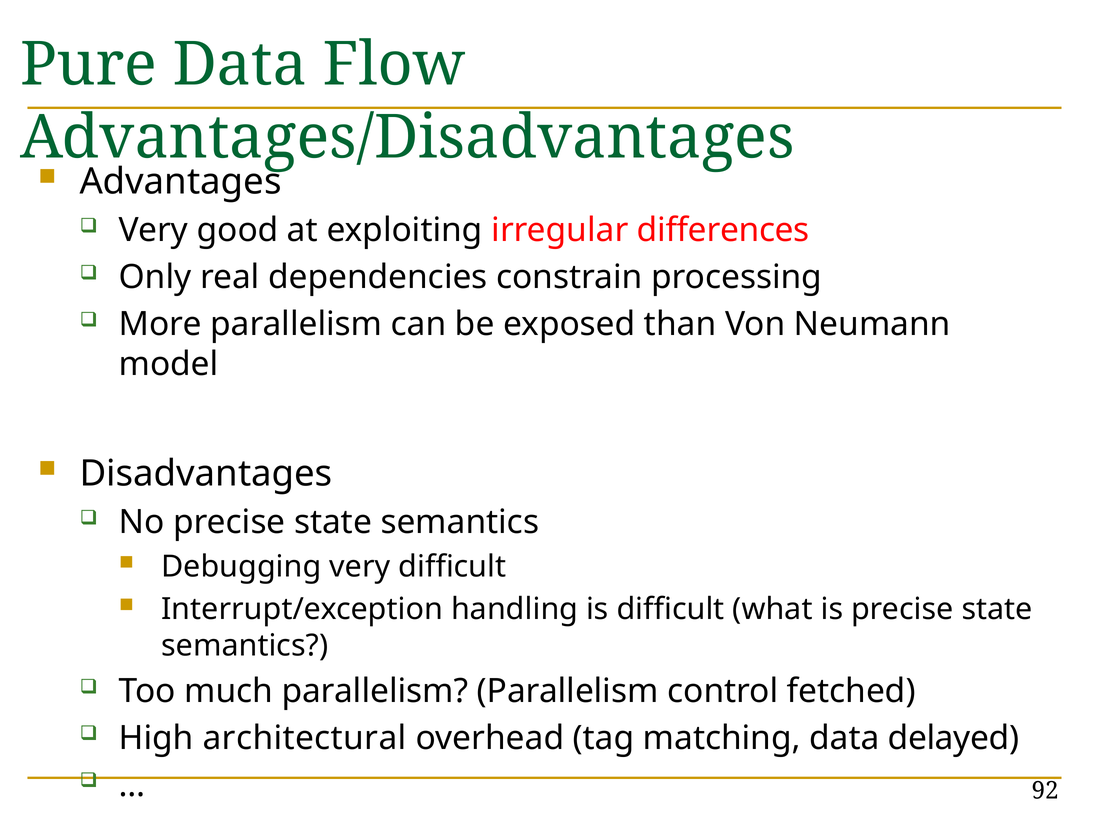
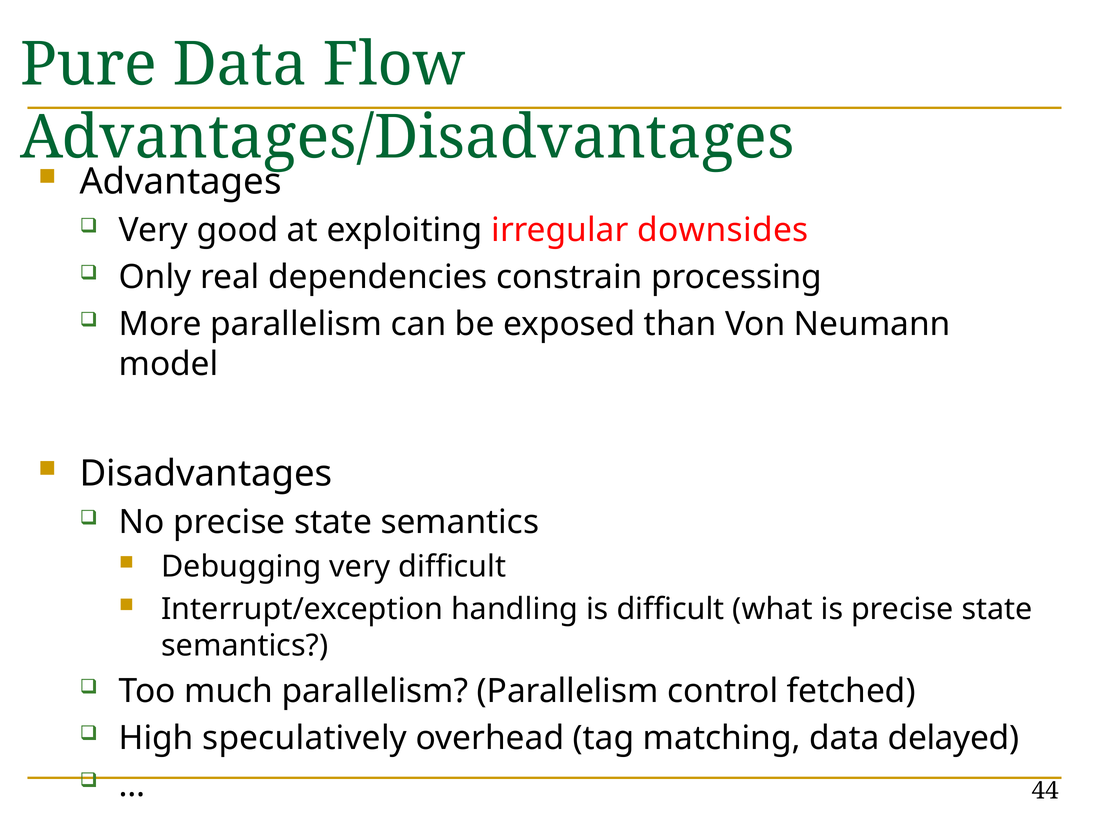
differences: differences -> downsides
architectural: architectural -> speculatively
92: 92 -> 44
